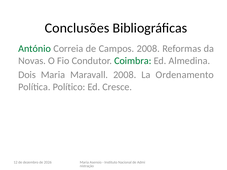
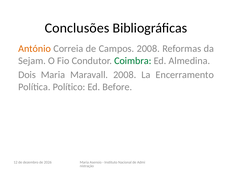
António colour: green -> orange
Novas: Novas -> Sejam
Ordenamento: Ordenamento -> Encerramento
Cresce: Cresce -> Before
